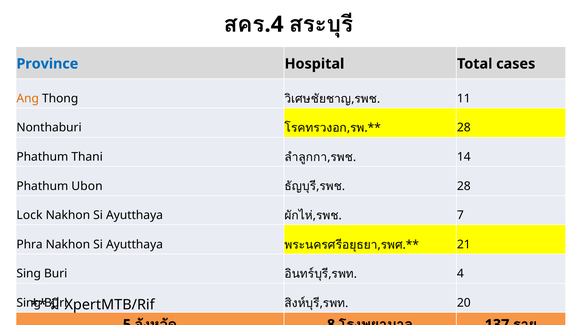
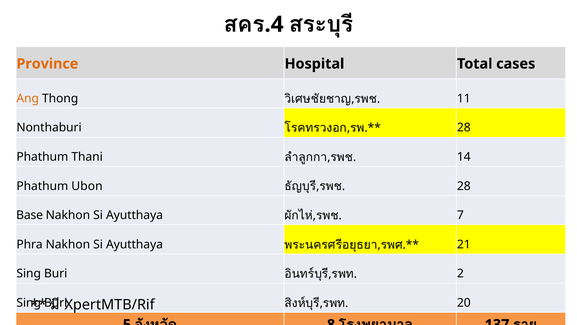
Province colour: blue -> orange
Lock: Lock -> Base
4: 4 -> 2
